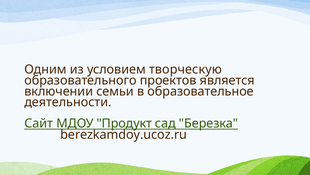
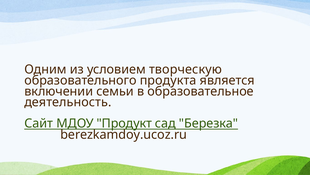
проектов: проектов -> продукта
деятельности: деятельности -> деятельность
